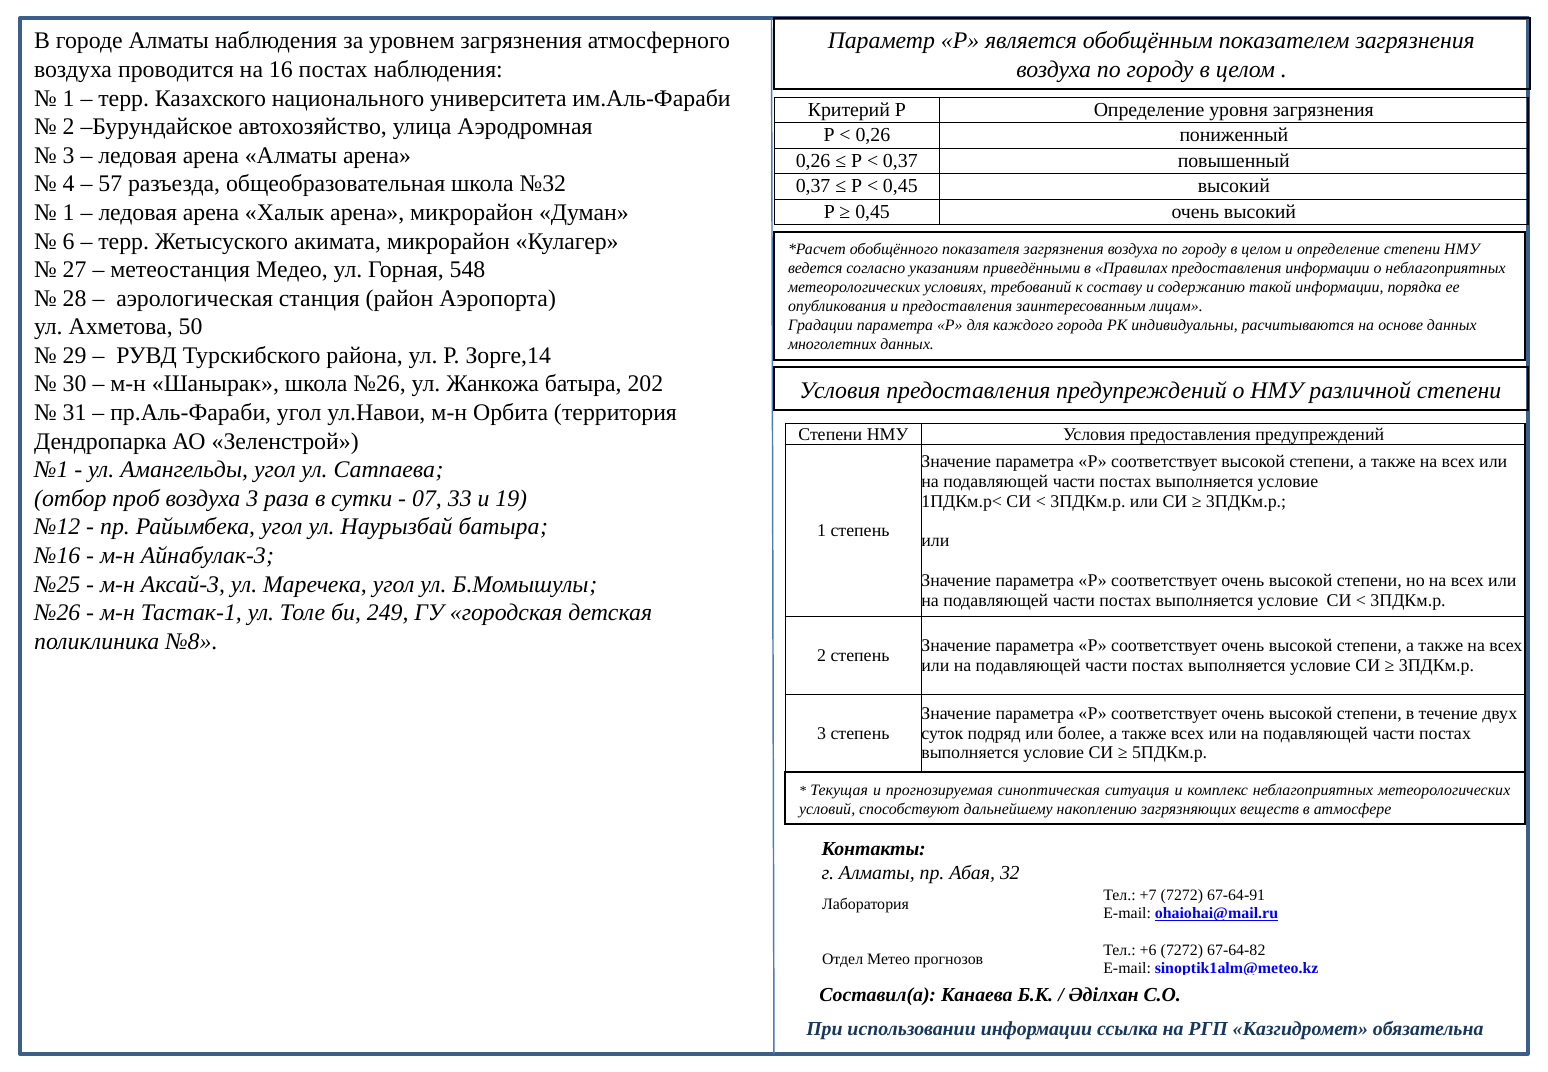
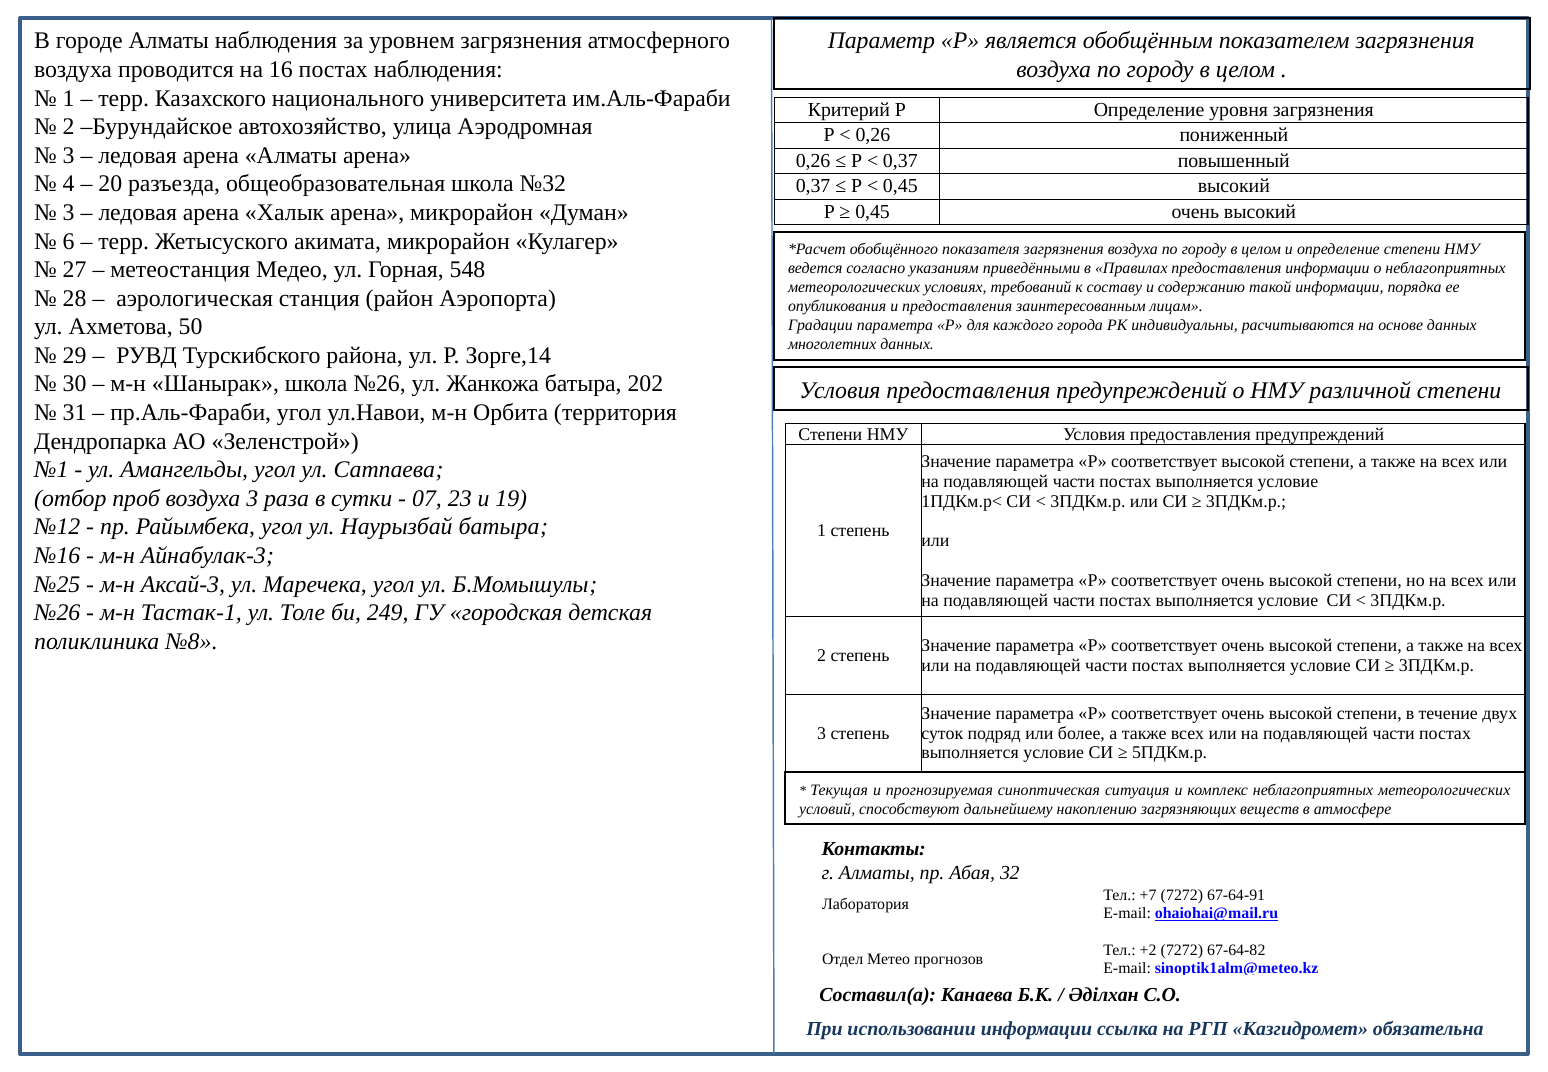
57: 57 -> 20
1 at (69, 213): 1 -> 3
33: 33 -> 23
+6: +6 -> +2
